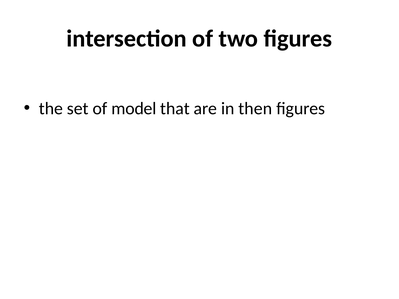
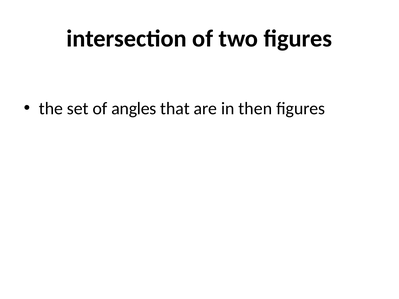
model: model -> angles
